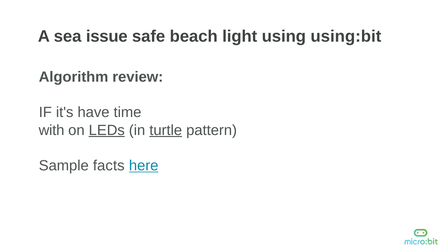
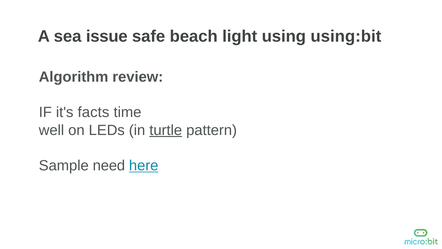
have: have -> facts
with: with -> well
LEDs underline: present -> none
facts: facts -> need
